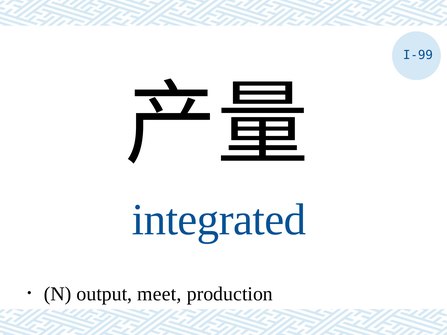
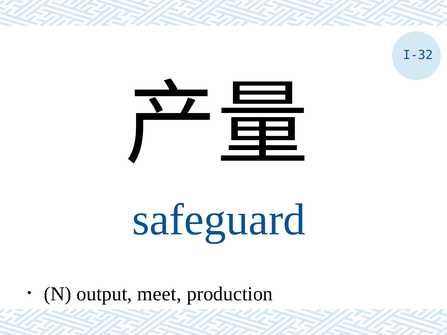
I-99: I-99 -> I-32
integrated: integrated -> safeguard
